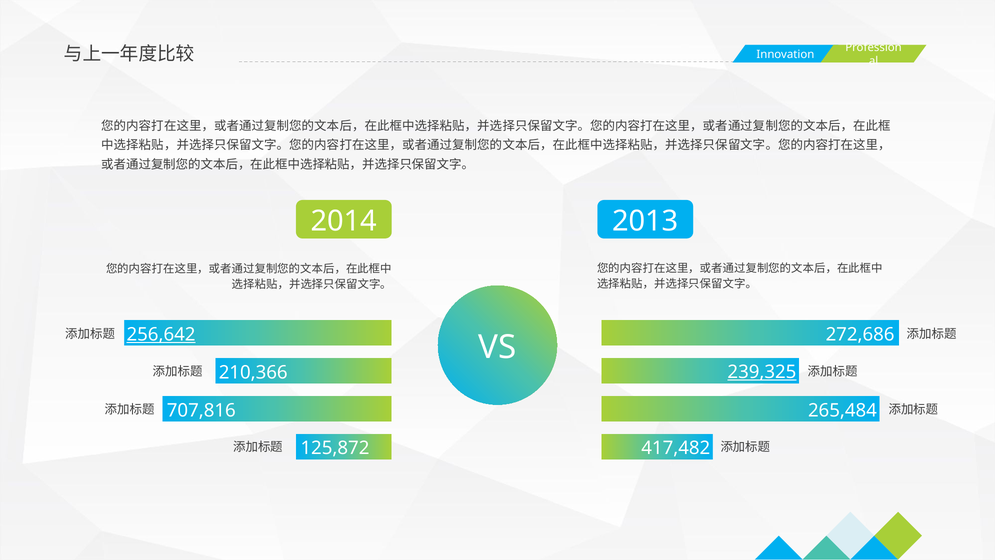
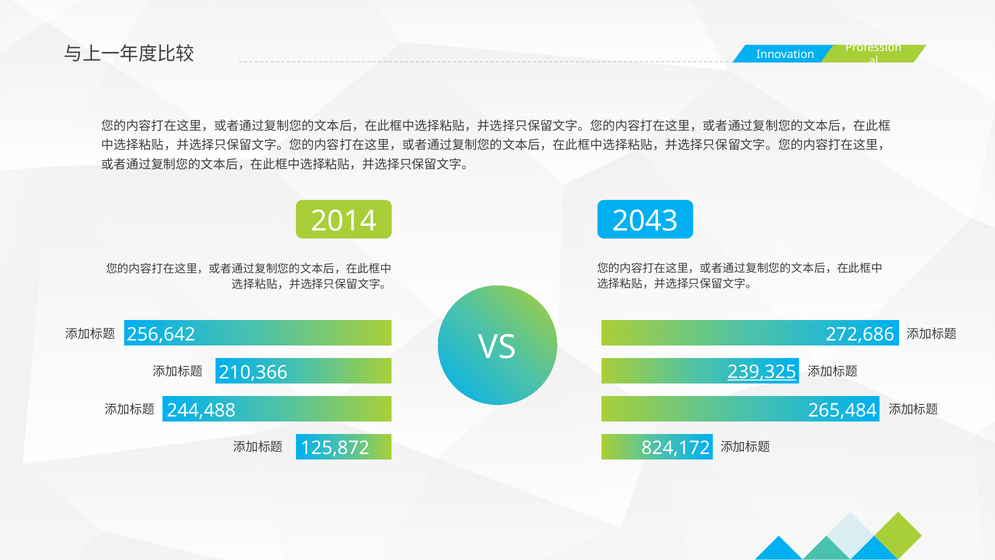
2013: 2013 -> 2043
256,642 underline: present -> none
707,816: 707,816 -> 244,488
417,482: 417,482 -> 824,172
